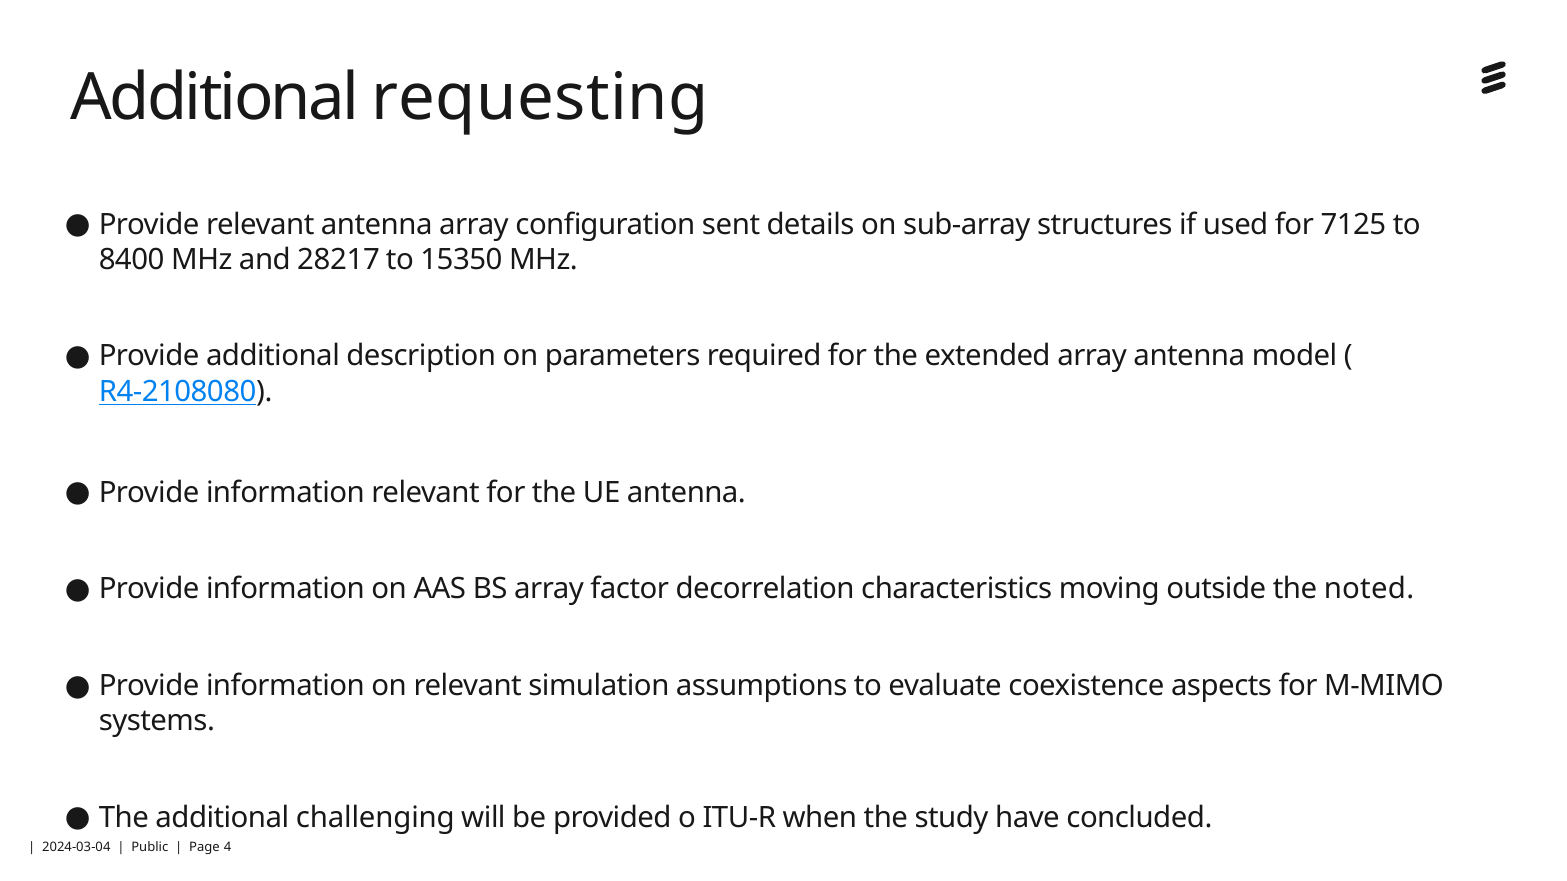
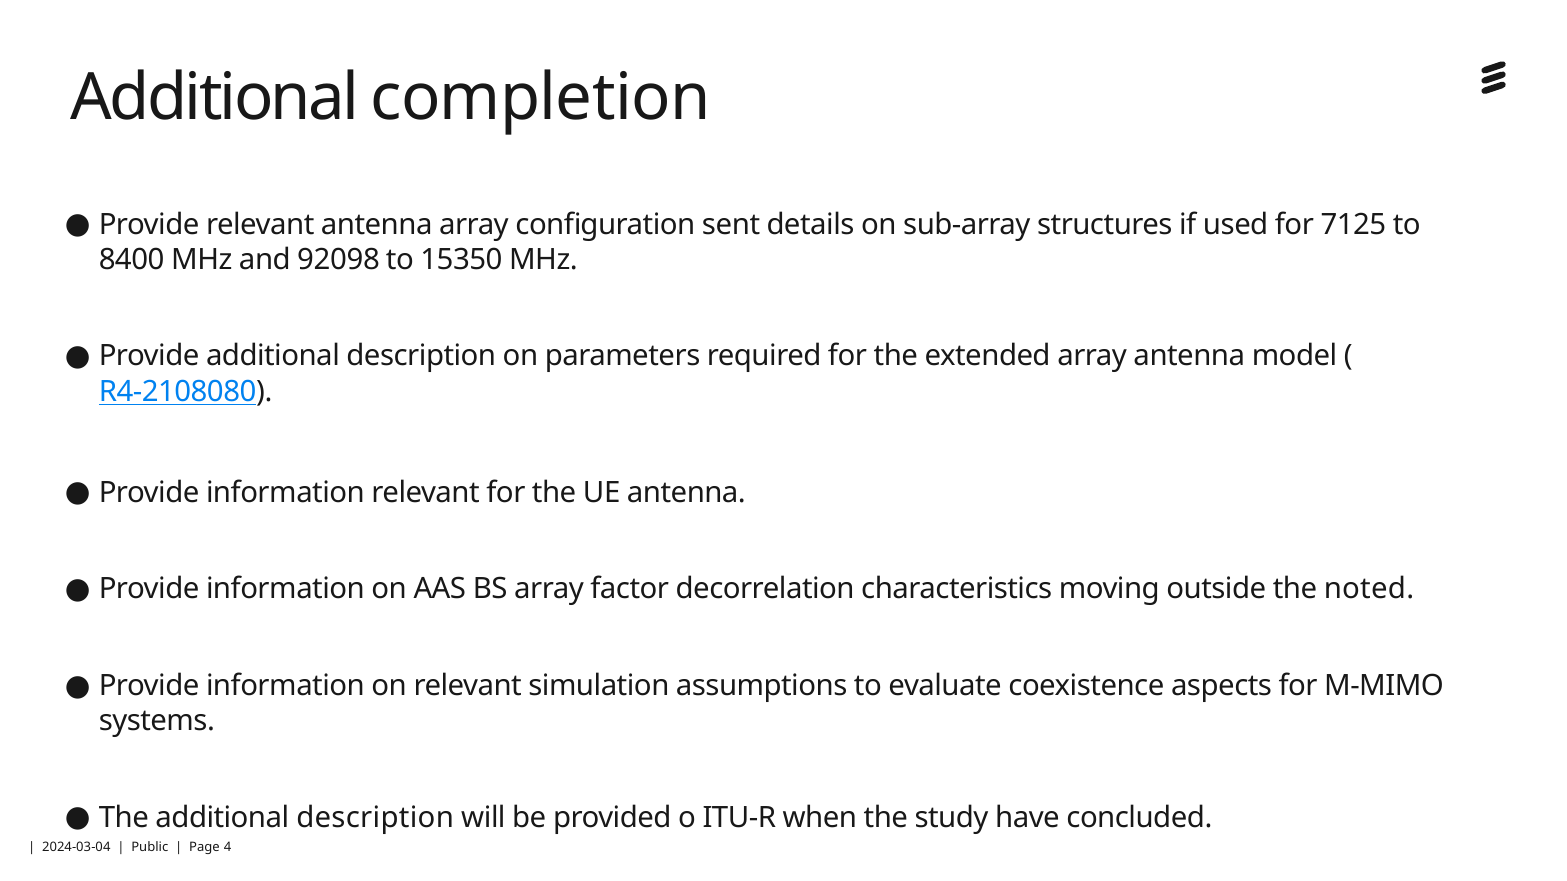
requesting: requesting -> completion
28217: 28217 -> 92098
The additional challenging: challenging -> description
